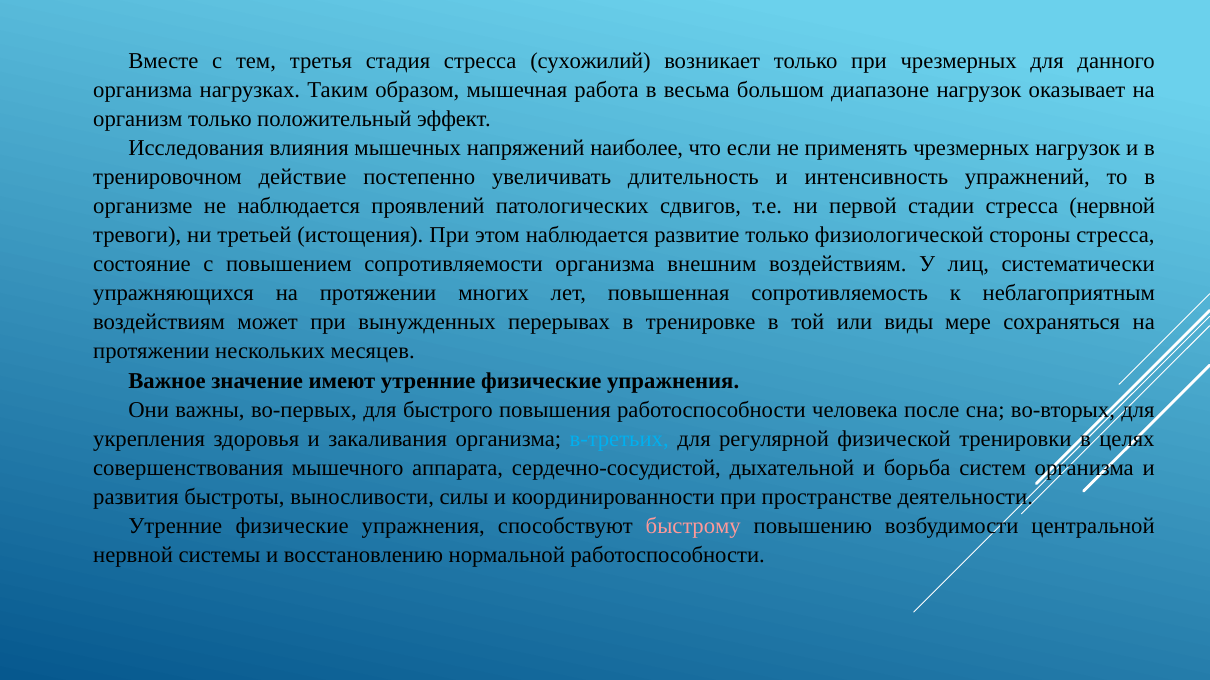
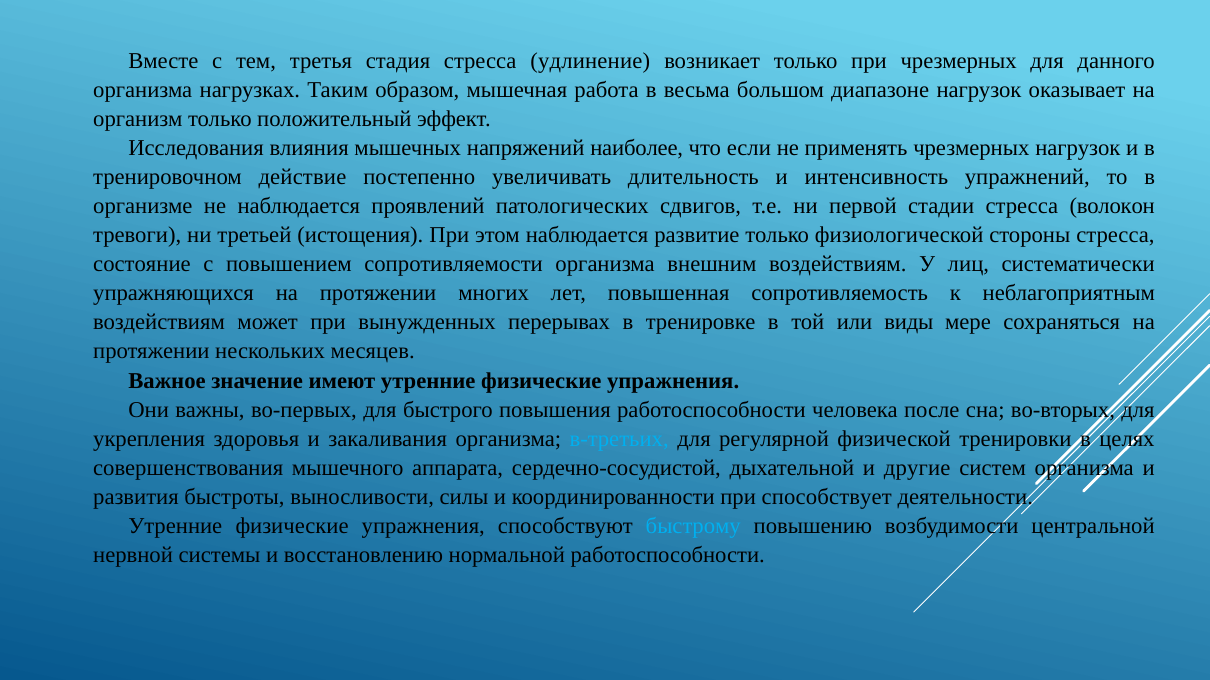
сухожилий: сухожилий -> удлинение
стресса нервной: нервной -> волокон
борьба: борьба -> другие
пространстве: пространстве -> способствует
быстрому colour: pink -> light blue
